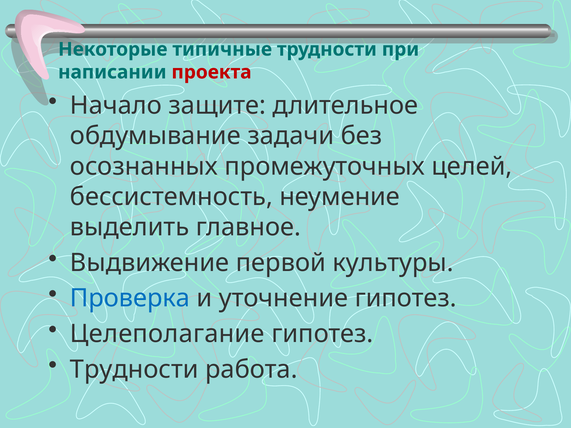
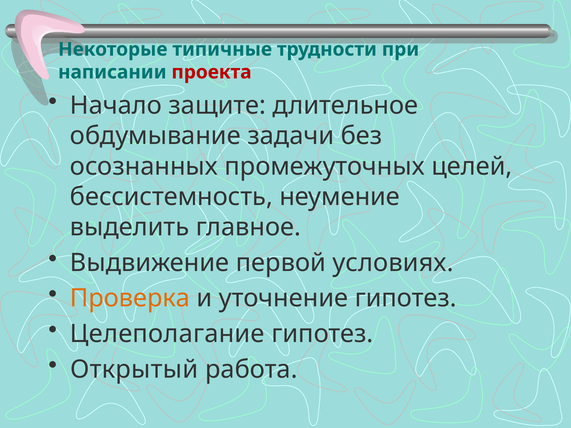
культуры: культуры -> условиях
Проверка colour: blue -> orange
Трудности at (134, 370): Трудности -> Открытый
